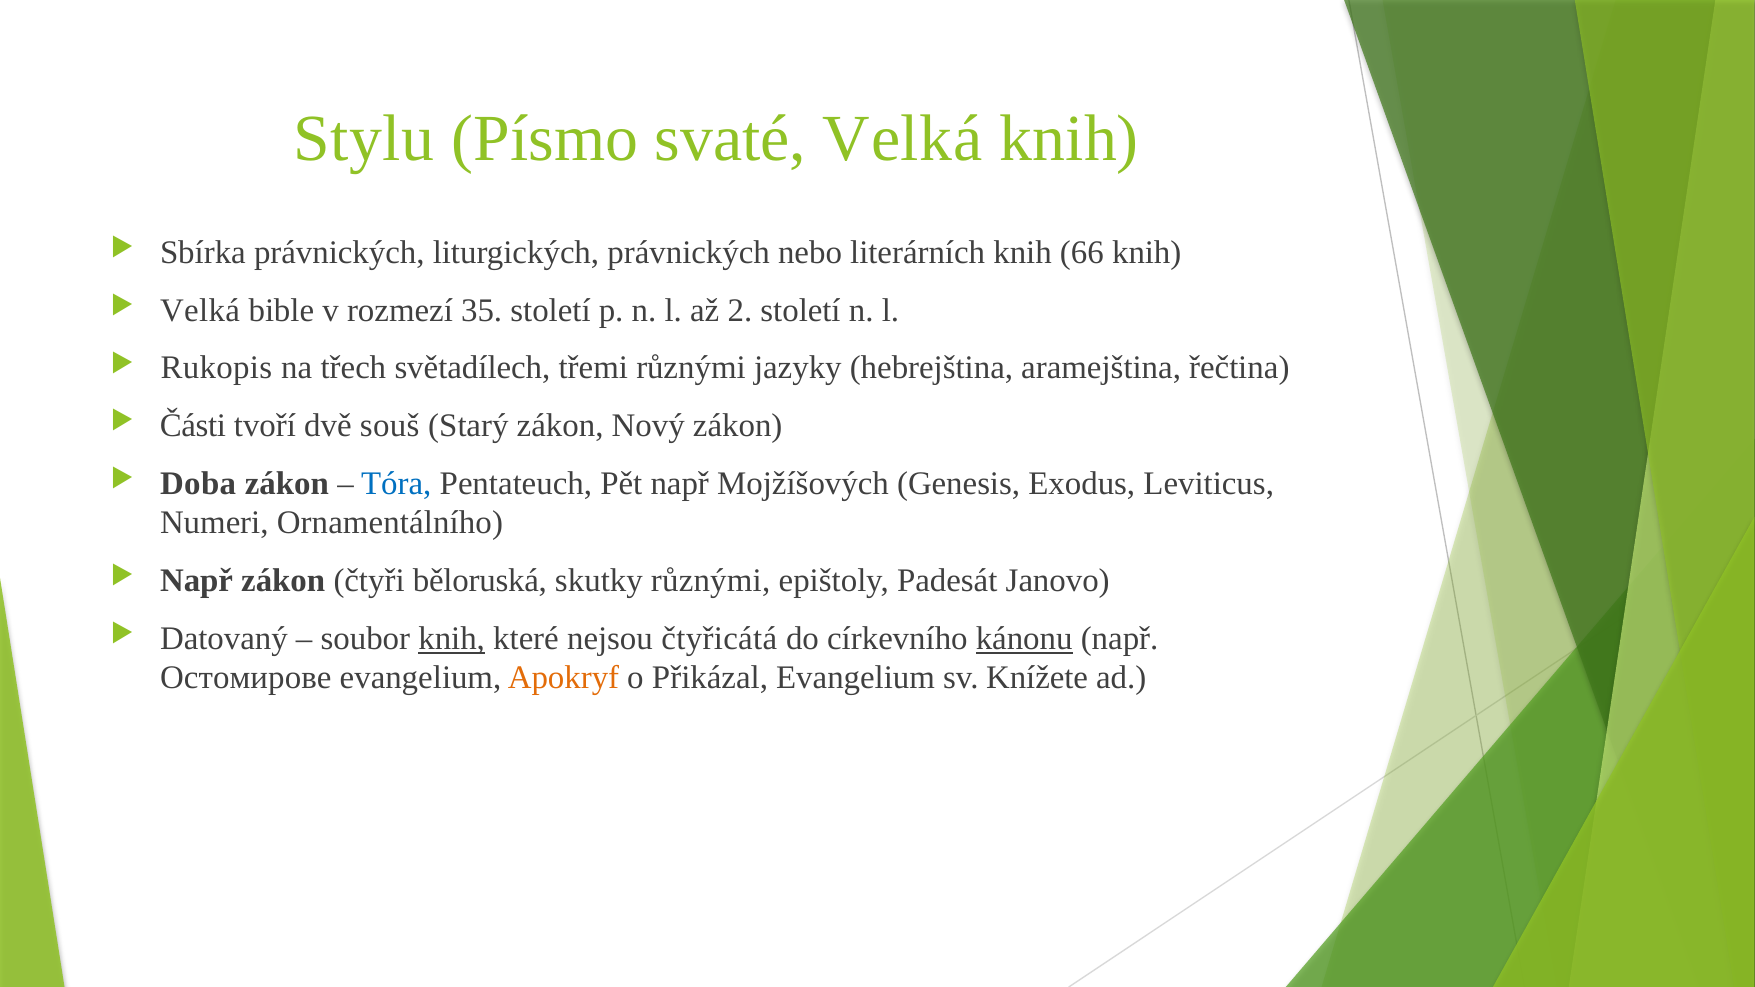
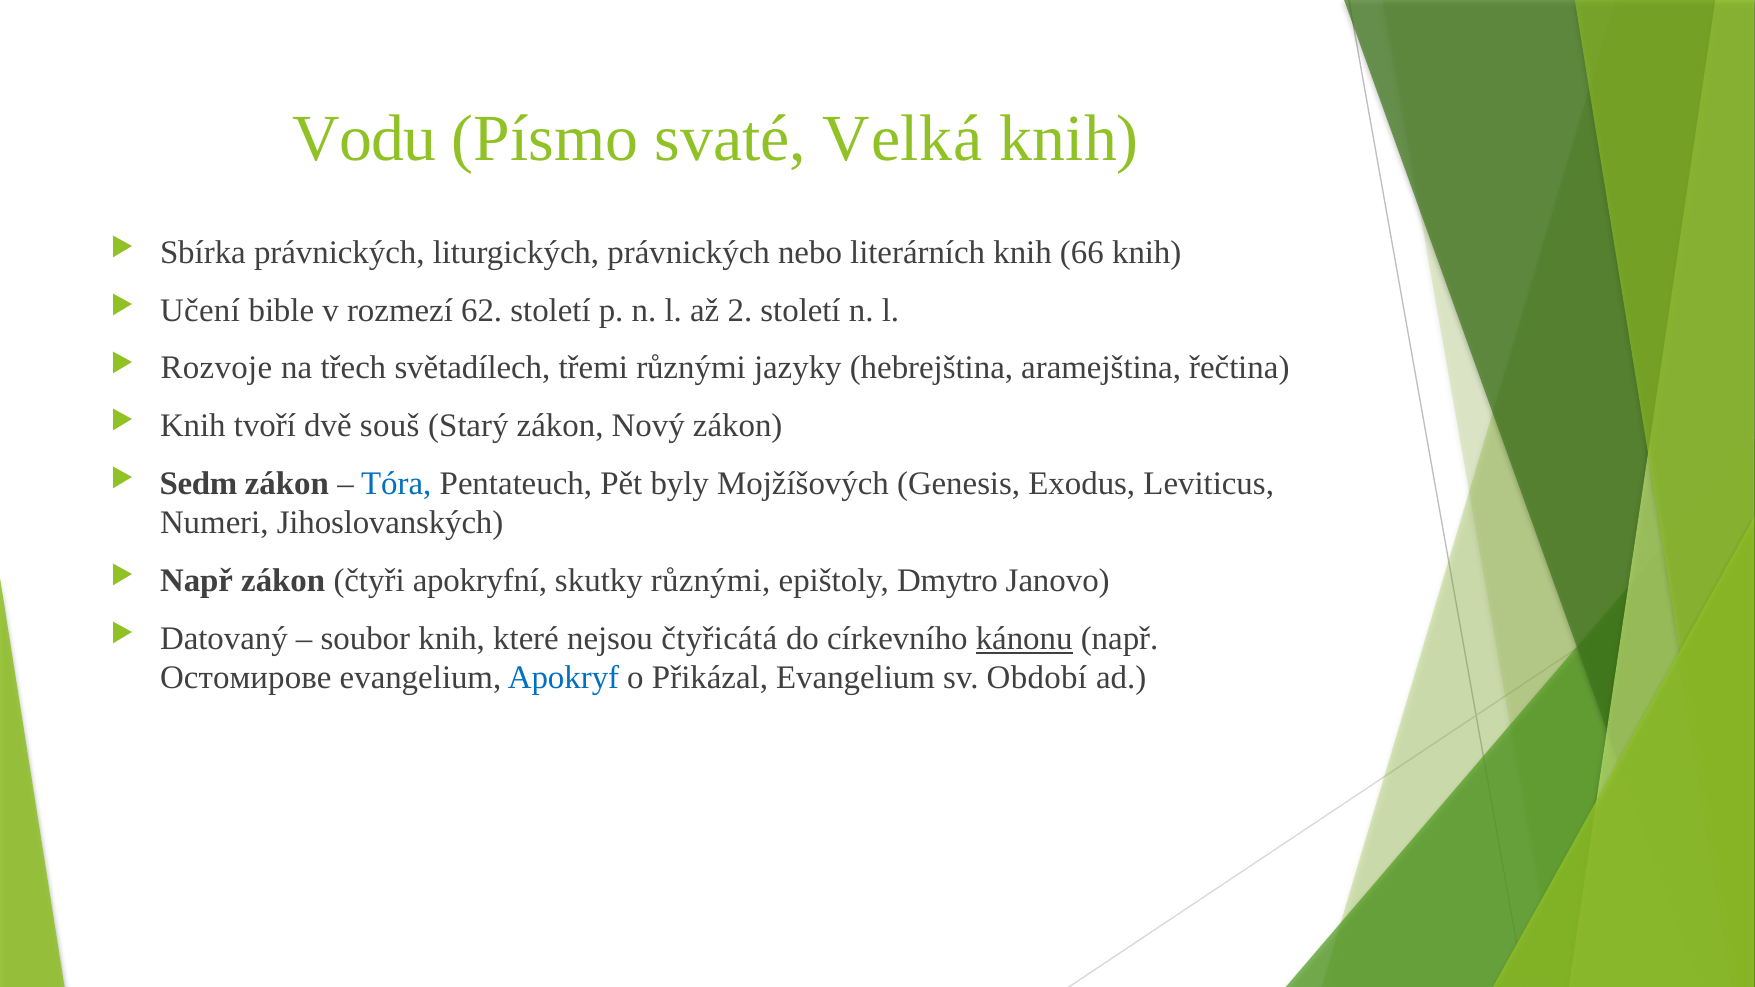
Stylu: Stylu -> Vodu
Velká at (200, 310): Velká -> Učení
35: 35 -> 62
Rukopis: Rukopis -> Rozvoje
Části at (193, 426): Části -> Knih
Doba: Doba -> Sedm
Pět např: např -> byly
Ornamentálního: Ornamentálního -> Jihoslovanských
běloruská: běloruská -> apokryfní
Padesát: Padesát -> Dmytro
knih at (452, 639) underline: present -> none
Apokryf colour: orange -> blue
Knížete: Knížete -> Období
